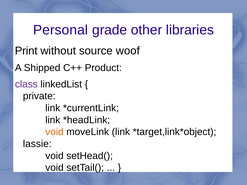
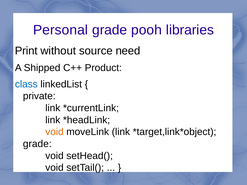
other: other -> pooh
woof: woof -> need
class colour: purple -> blue
lassie at (37, 144): lassie -> grade
